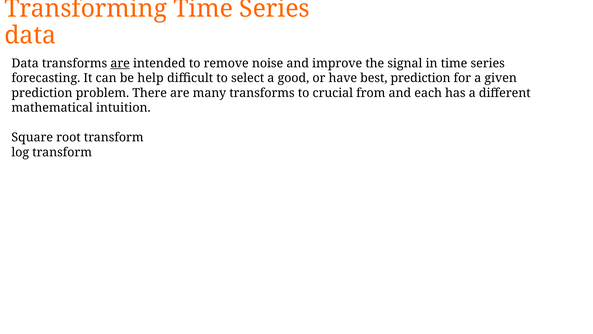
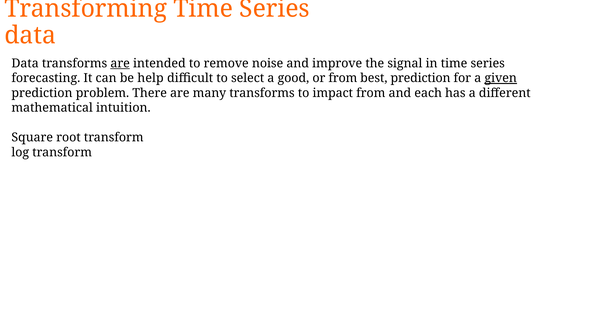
or have: have -> from
given underline: none -> present
crucial: crucial -> impact
